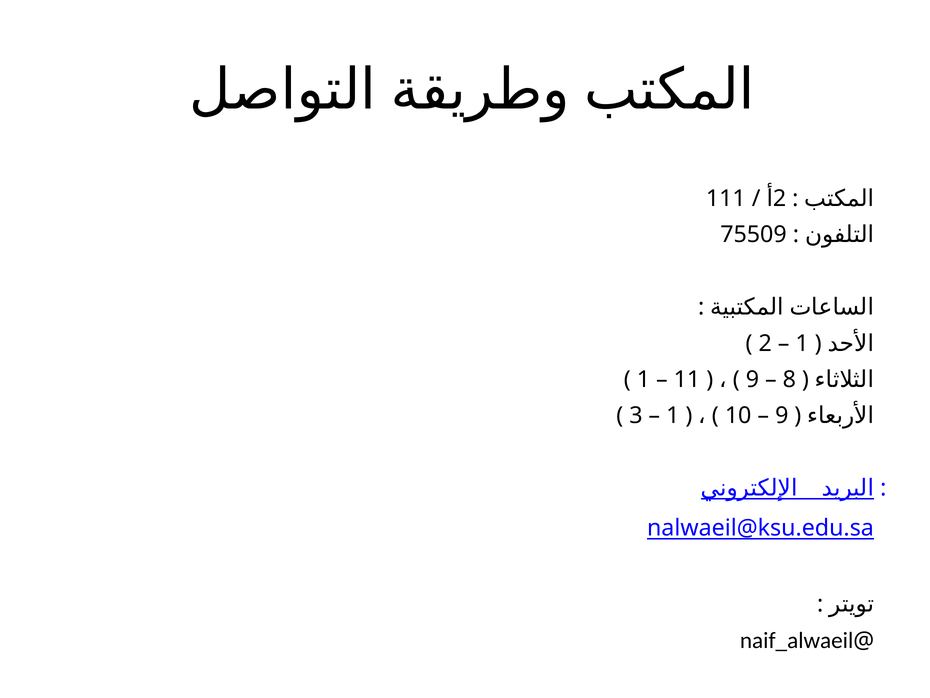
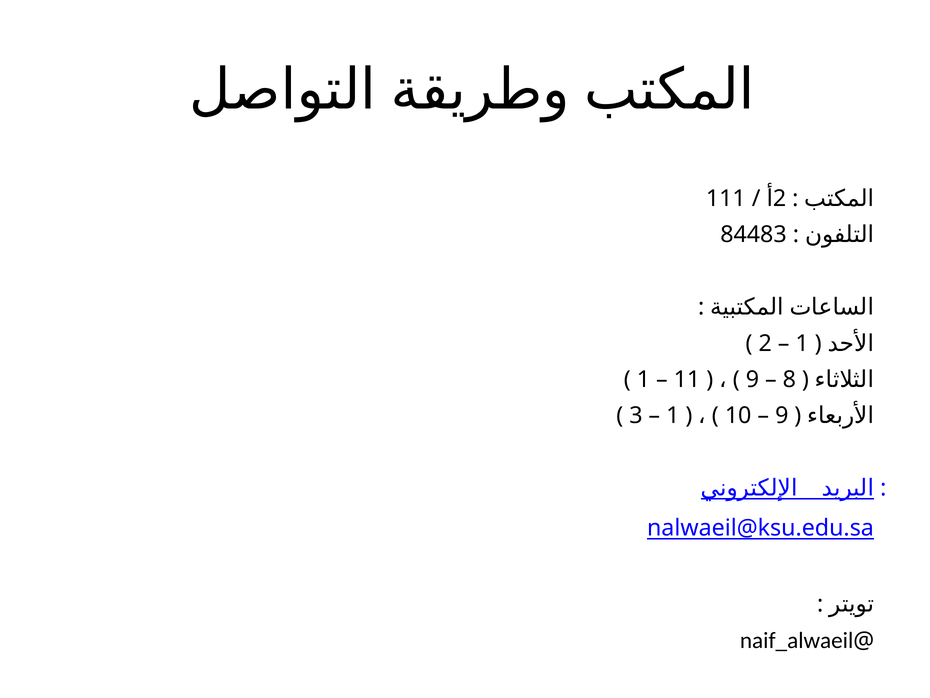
75509: 75509 -> 84483
